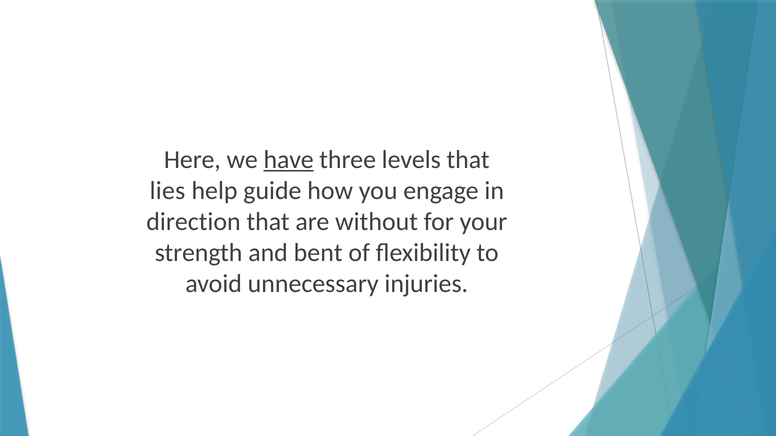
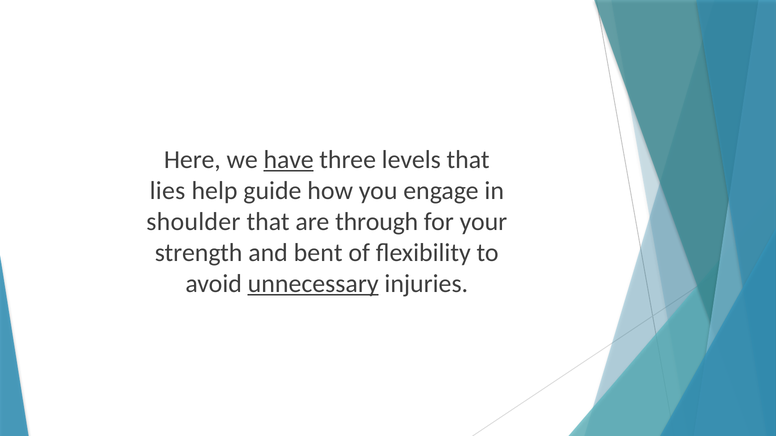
direction: direction -> shoulder
without: without -> through
unnecessary underline: none -> present
